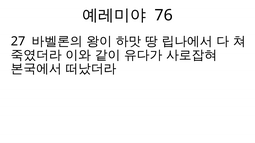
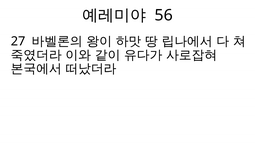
76: 76 -> 56
